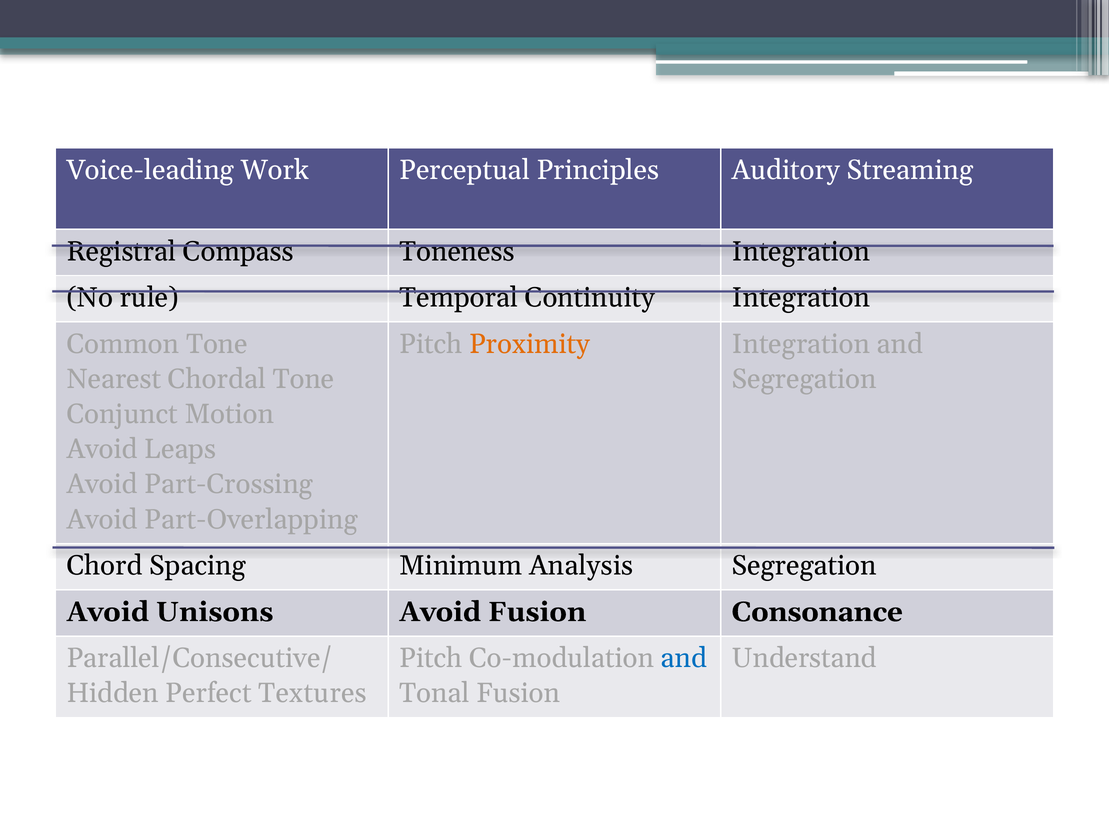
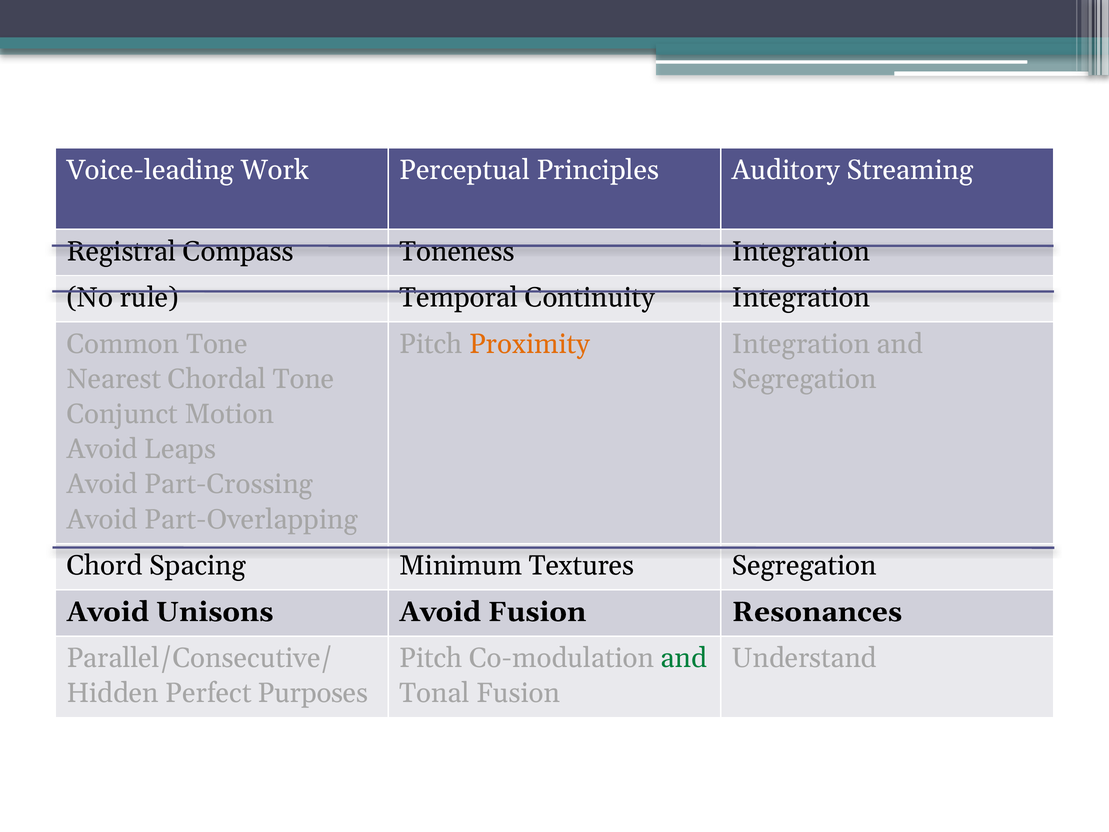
Analysis: Analysis -> Textures
Consonance: Consonance -> Resonances
and at (684, 658) colour: blue -> green
Textures: Textures -> Purposes
